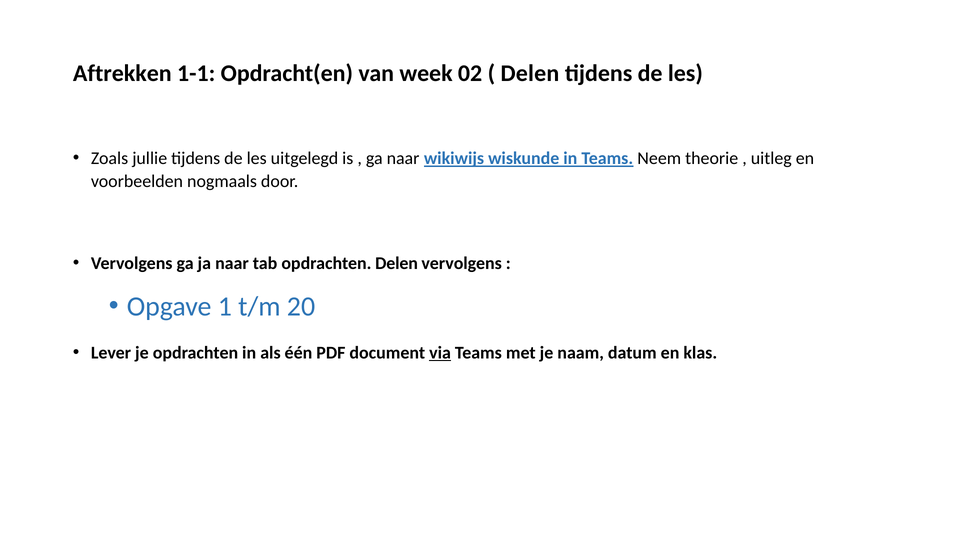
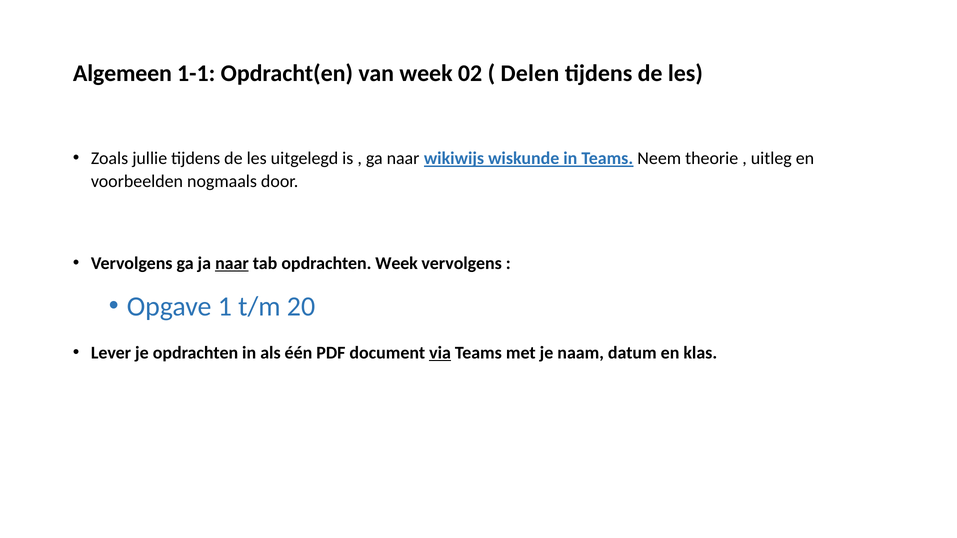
Aftrekken: Aftrekken -> Algemeen
naar at (232, 263) underline: none -> present
opdrachten Delen: Delen -> Week
